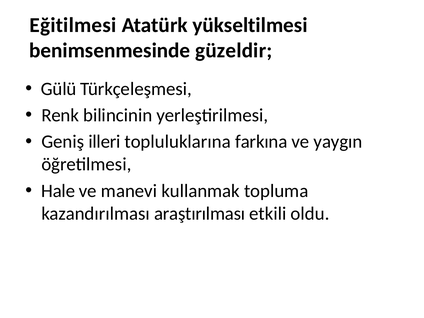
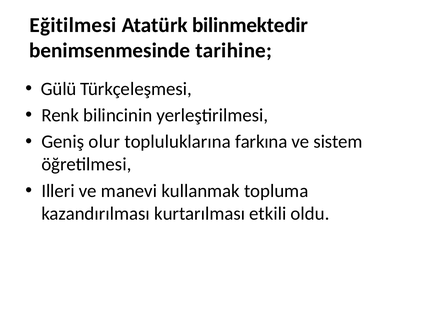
yükseltilmesi: yükseltilmesi -> bilinmektedir
güzeldir: güzeldir -> tarihine
illeri: illeri -> olur
yaygın: yaygın -> sistem
Hale: Hale -> Illeri
araştırılması: araştırılması -> kurtarılması
